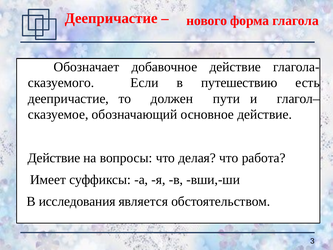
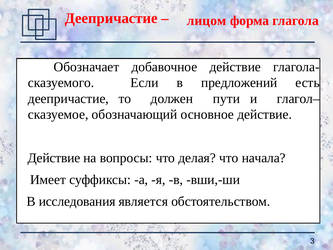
нового: нового -> лицом
путешествию: путешествию -> предложений
работа: работа -> начала
